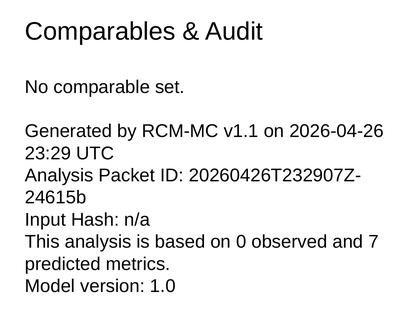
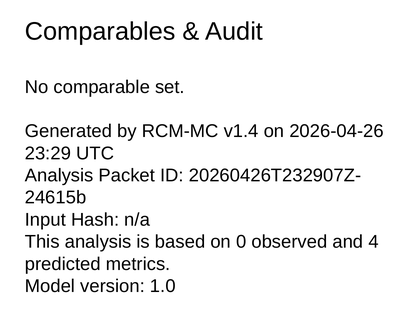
v1.1: v1.1 -> v1.4
7: 7 -> 4
